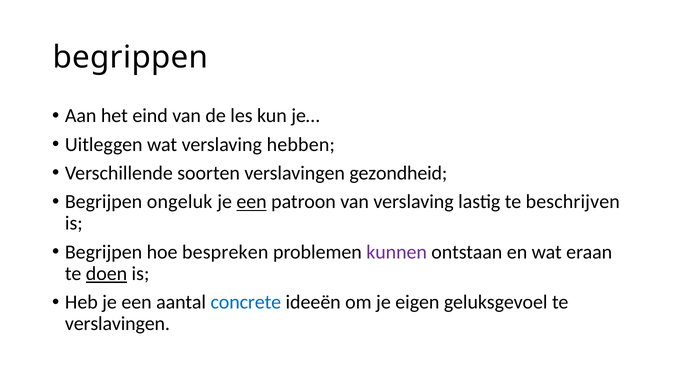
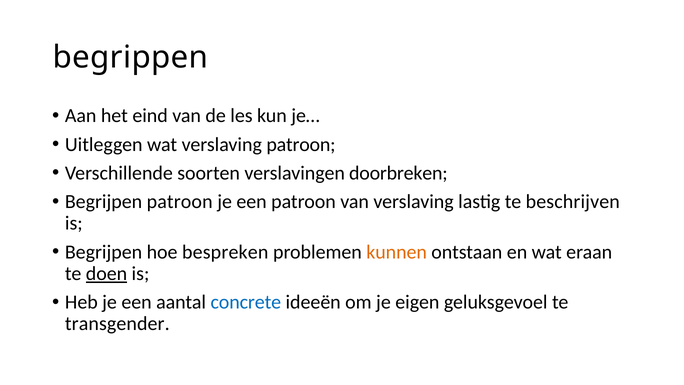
verslaving hebben: hebben -> patroon
gezondheid: gezondheid -> doorbreken
Begrijpen ongeluk: ongeluk -> patroon
een at (252, 202) underline: present -> none
kunnen colour: purple -> orange
verslavingen at (117, 324): verslavingen -> transgender
